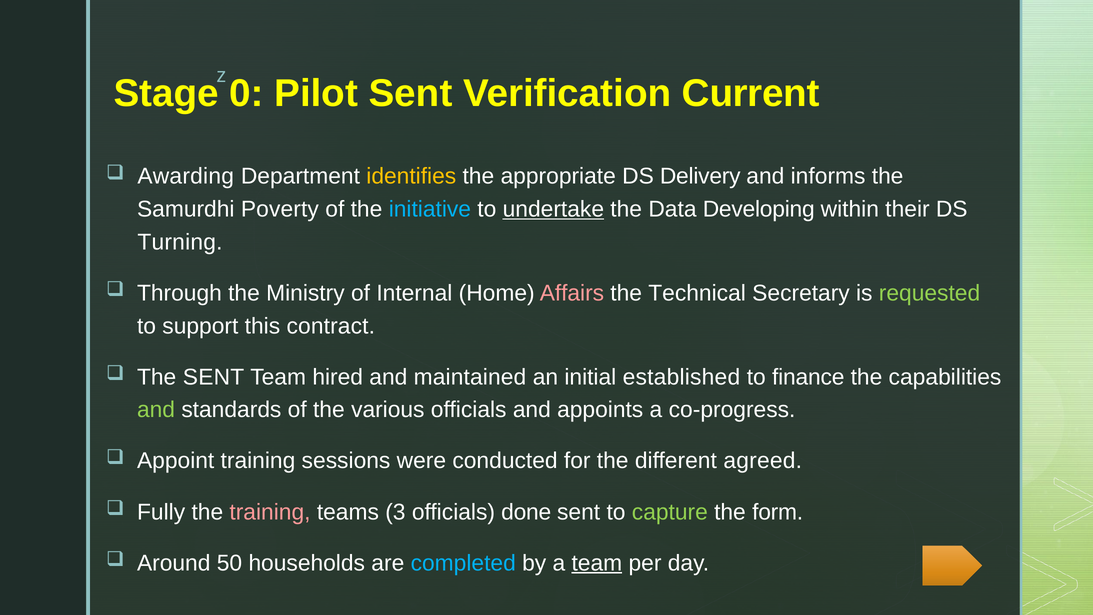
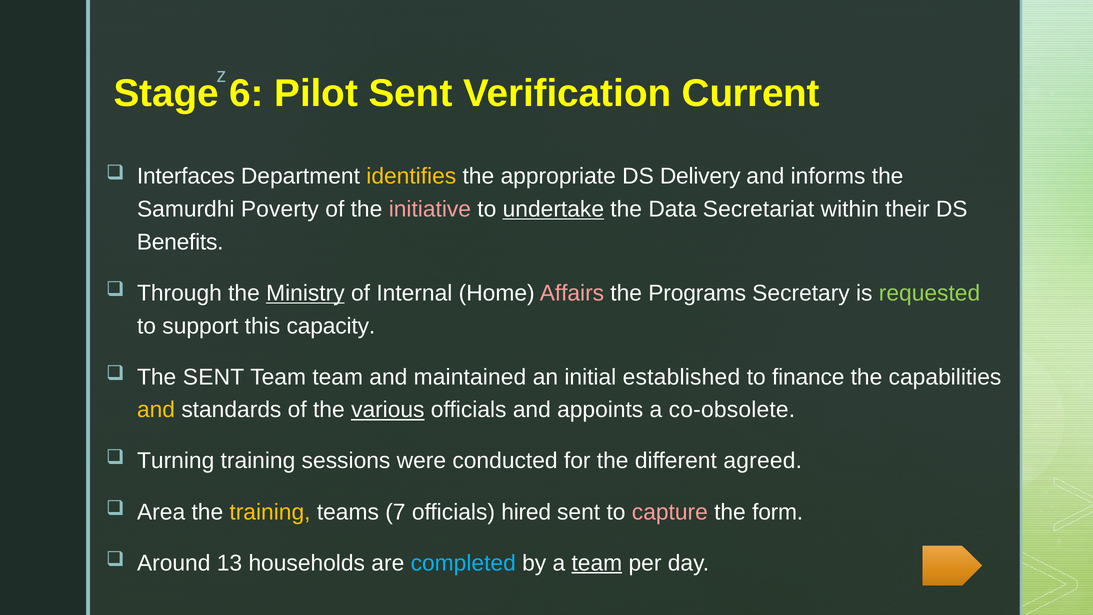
0: 0 -> 6
Awarding: Awarding -> Interfaces
initiative colour: light blue -> pink
Developing: Developing -> Secretariat
Turning: Turning -> Benefits
Ministry underline: none -> present
Technical: Technical -> Programs
contract: contract -> capacity
Team hired: hired -> team
and at (156, 410) colour: light green -> yellow
various underline: none -> present
co-progress: co-progress -> co-obsolete
Appoint: Appoint -> Turning
Fully: Fully -> Area
training at (270, 512) colour: pink -> yellow
3: 3 -> 7
done: done -> hired
capture colour: light green -> pink
50: 50 -> 13
